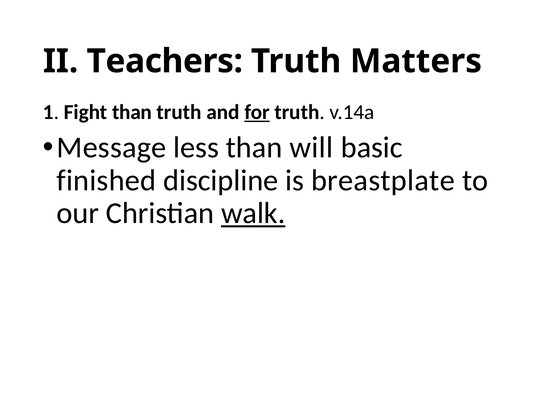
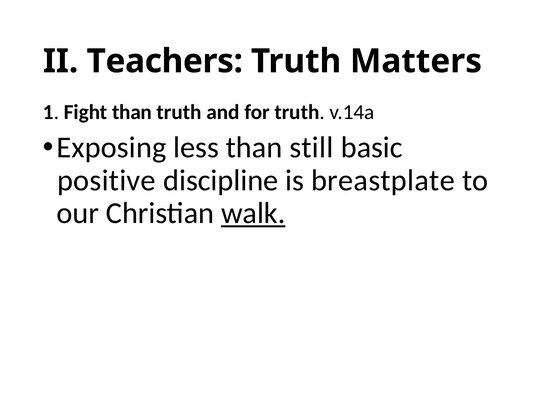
for underline: present -> none
Message: Message -> Exposing
will: will -> still
finished: finished -> positive
